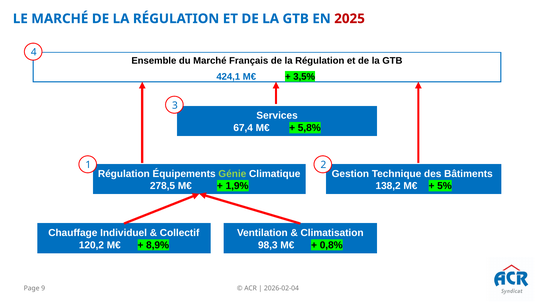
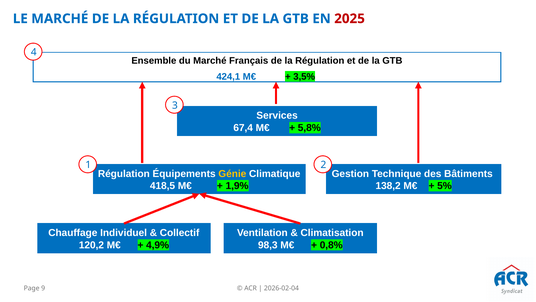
Génie colour: light green -> yellow
278,5: 278,5 -> 418,5
8,9%: 8,9% -> 4,9%
